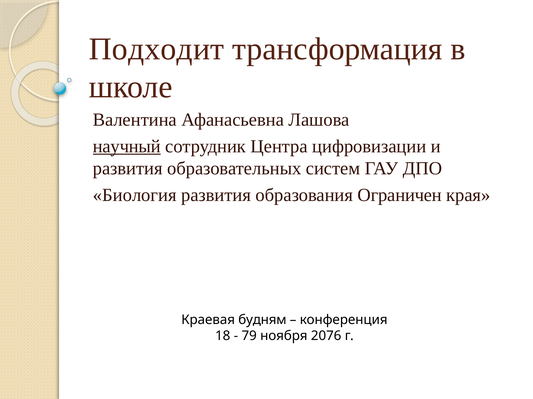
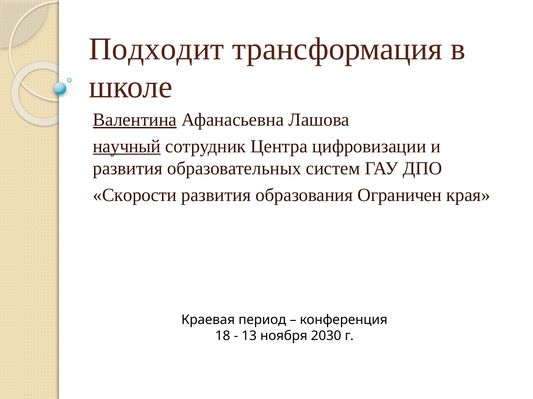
Валентина underline: none -> present
Биология: Биология -> Скорости
будням: будням -> период
79: 79 -> 13
2076: 2076 -> 2030
